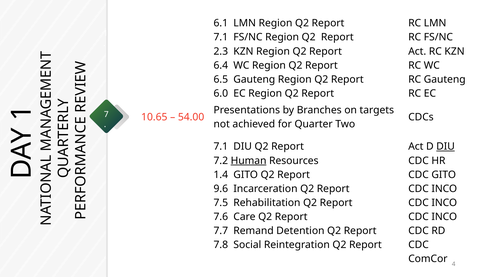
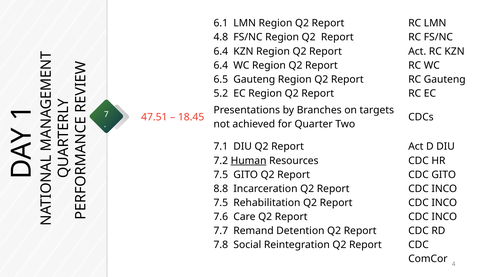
7.1 at (221, 37): 7.1 -> 4.8
2.3 at (221, 51): 2.3 -> 6.4
6.0: 6.0 -> 5.2
10.65: 10.65 -> 47.51
54.00: 54.00 -> 18.45
DIU at (446, 147) underline: present -> none
1.4 at (221, 175): 1.4 -> 7.5
9.6: 9.6 -> 8.8
